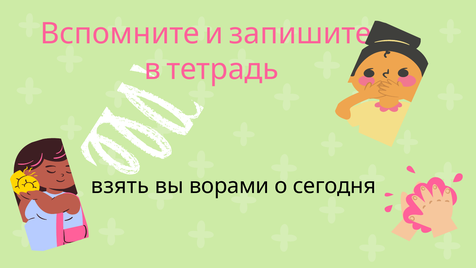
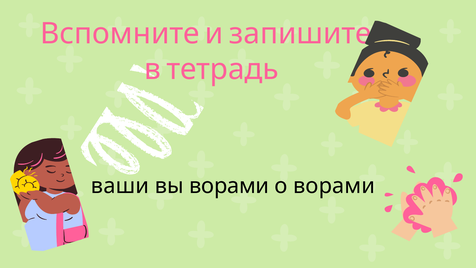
взять: взять -> ваши
о сегодня: сегодня -> ворами
